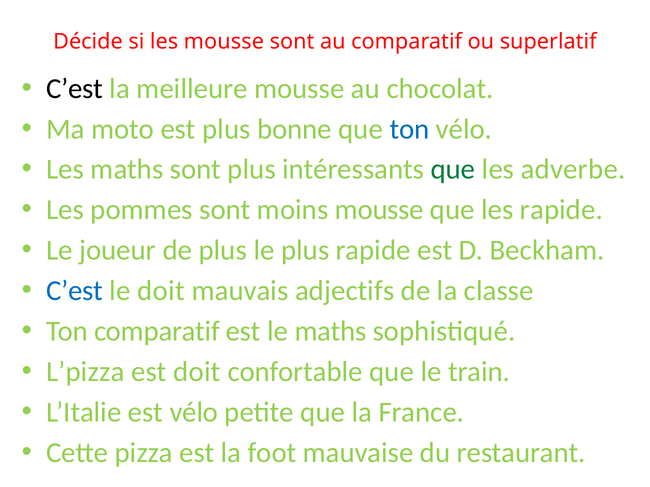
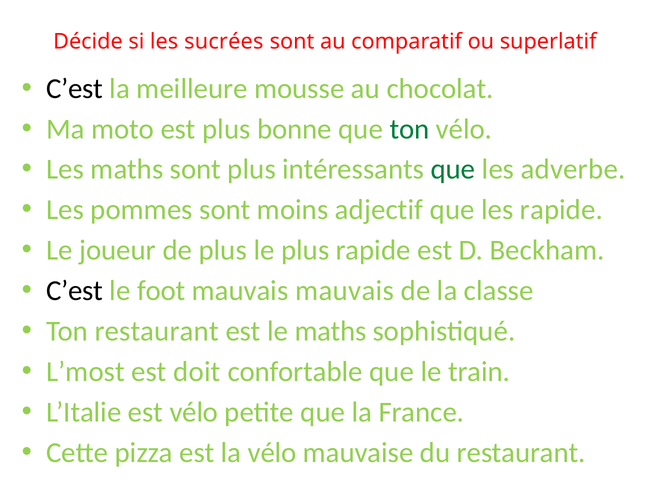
les mousse: mousse -> sucrées
ton at (409, 129) colour: blue -> green
moins mousse: mousse -> adjectif
C’est at (75, 291) colour: blue -> black
le doit: doit -> foot
mauvais adjectifs: adjectifs -> mauvais
Ton comparatif: comparatif -> restaurant
L’pizza: L’pizza -> L’most
la foot: foot -> vélo
